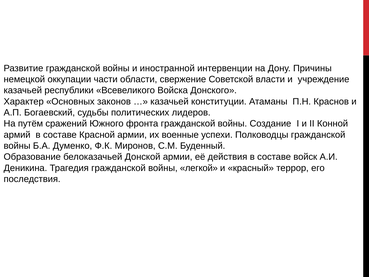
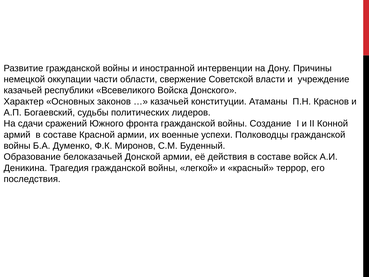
путём: путём -> сдачи
